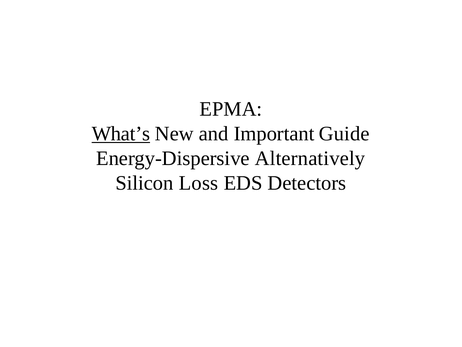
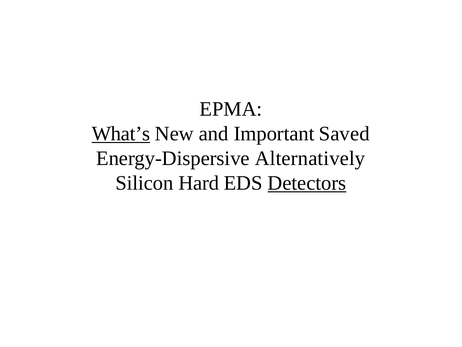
Guide: Guide -> Saved
Loss: Loss -> Hard
Detectors underline: none -> present
